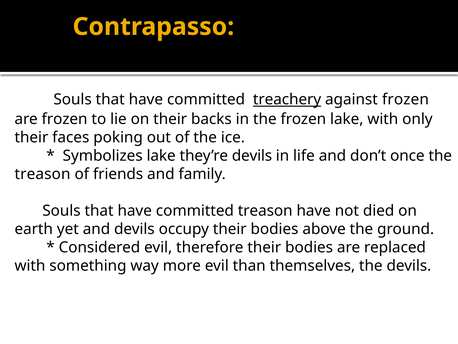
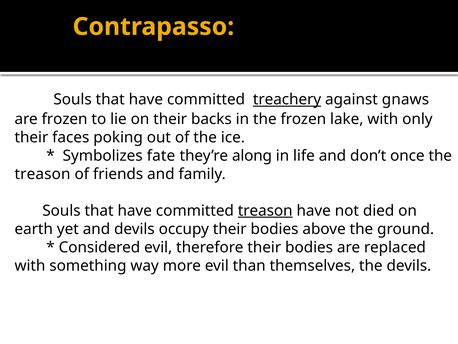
against frozen: frozen -> gnaws
Symbolizes lake: lake -> fate
they’re devils: devils -> along
treason at (265, 210) underline: none -> present
